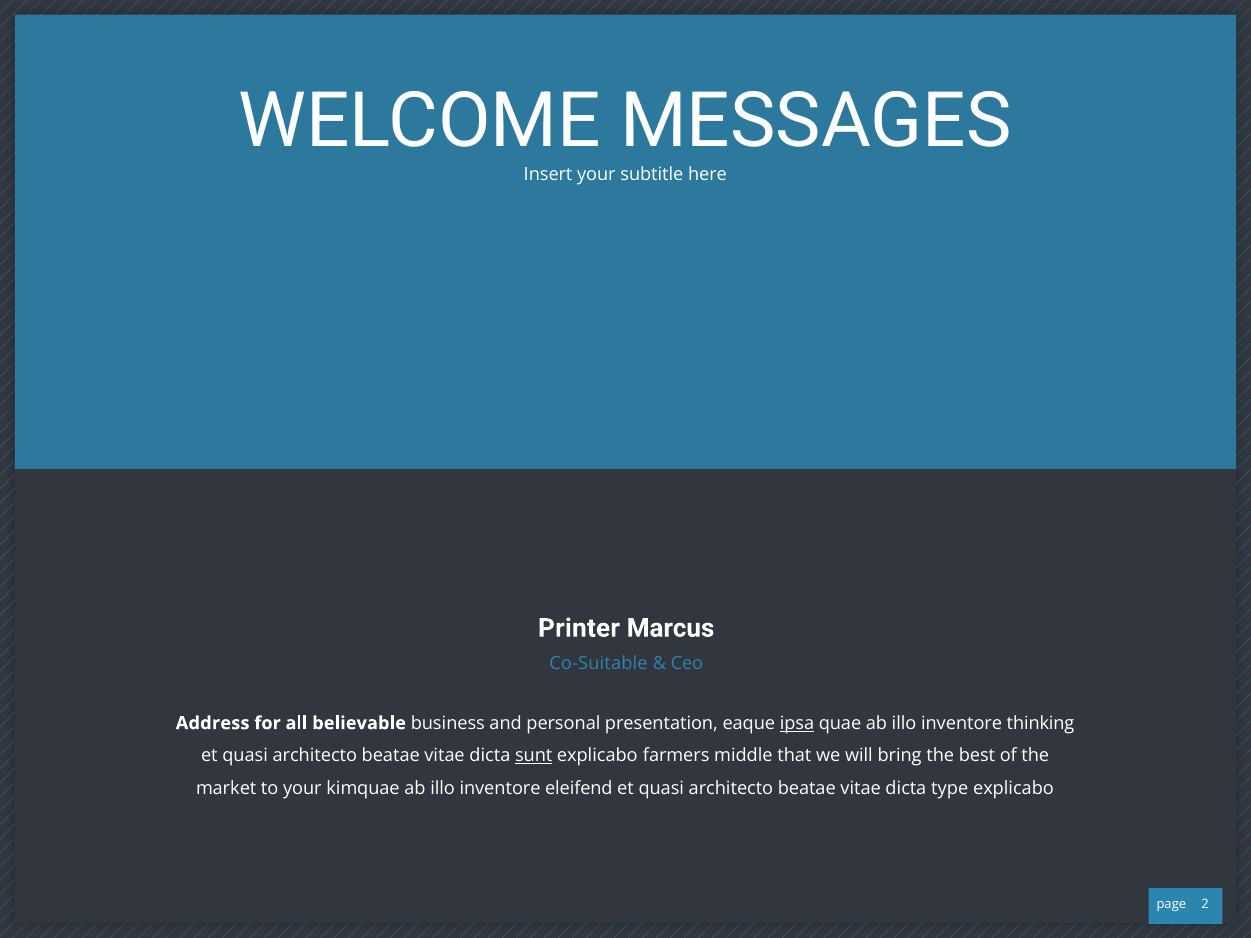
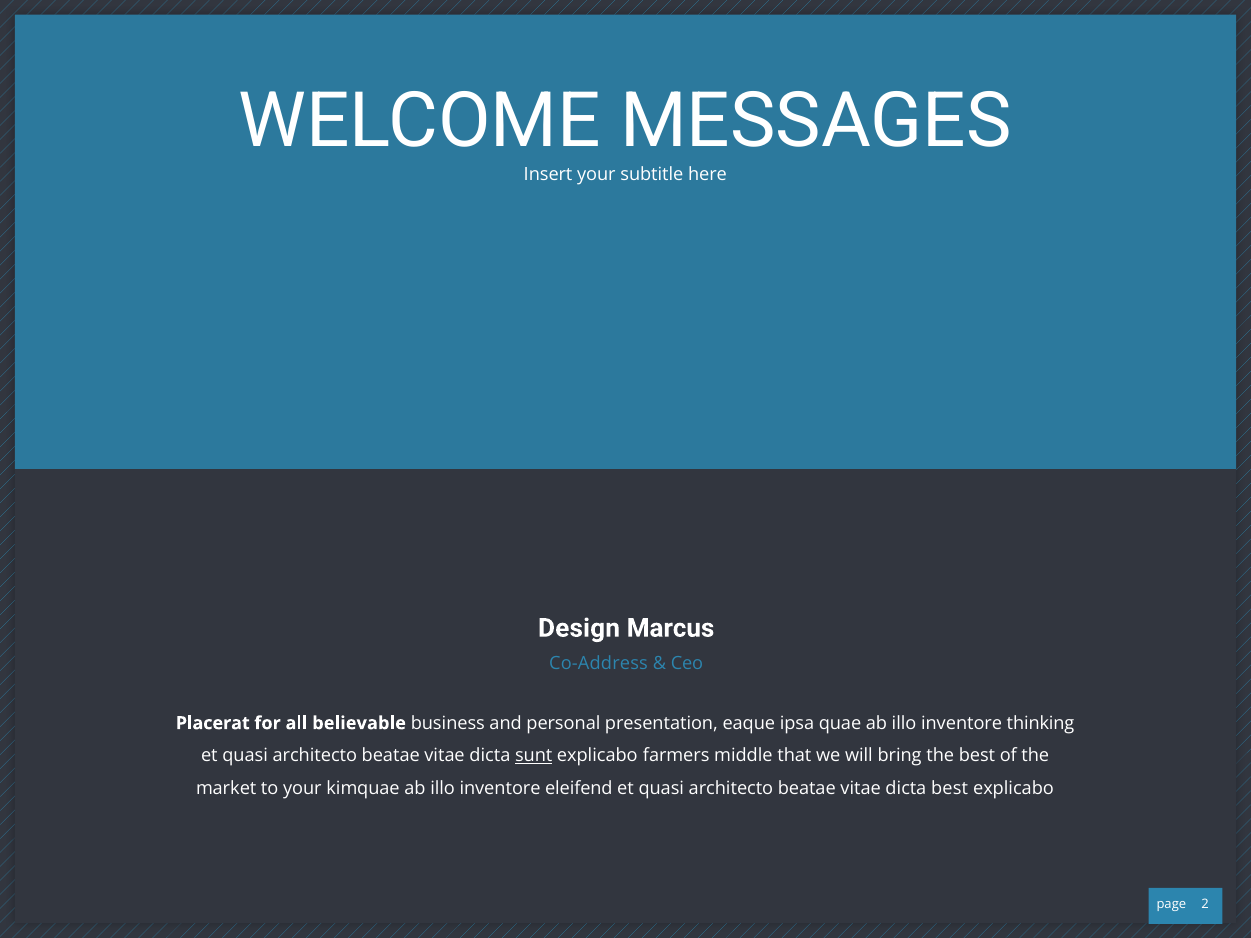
Printer: Printer -> Design
Co-Suitable: Co-Suitable -> Co-Address
Address: Address -> Placerat
ipsa underline: present -> none
dicta type: type -> best
